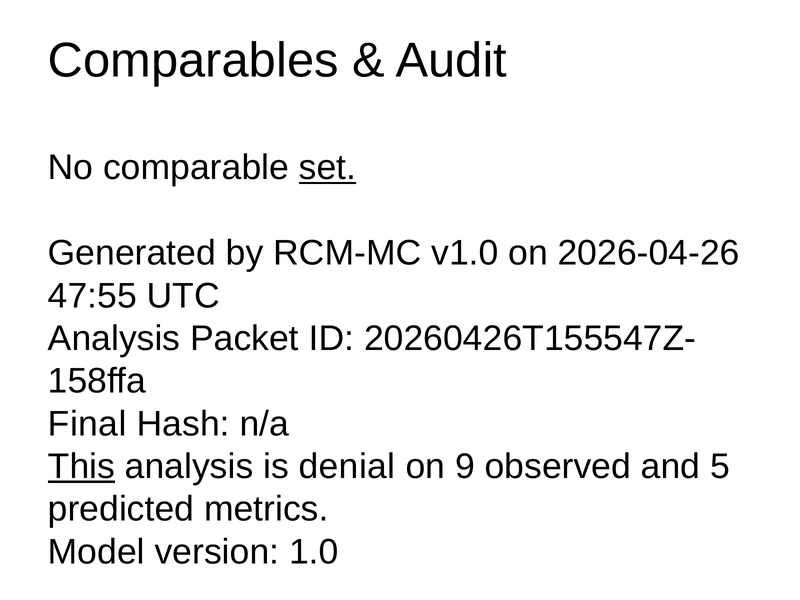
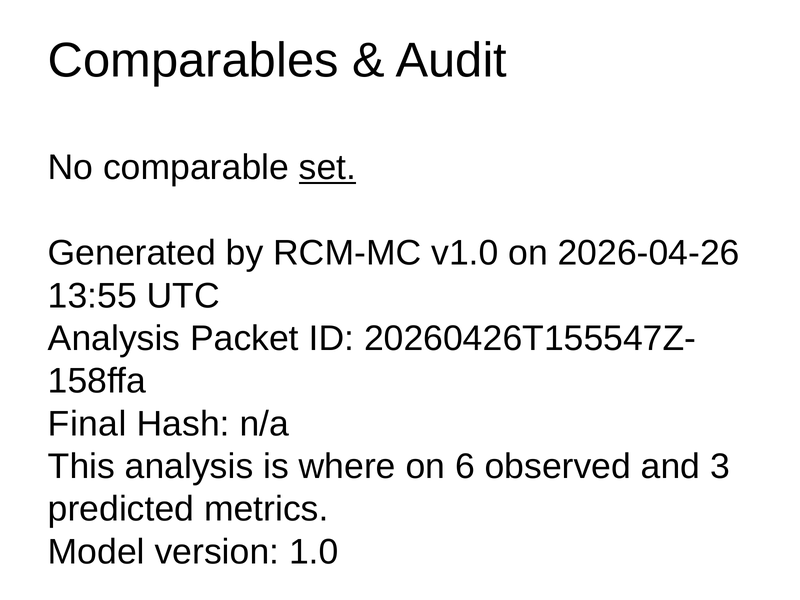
47:55: 47:55 -> 13:55
This underline: present -> none
denial: denial -> where
9: 9 -> 6
5: 5 -> 3
